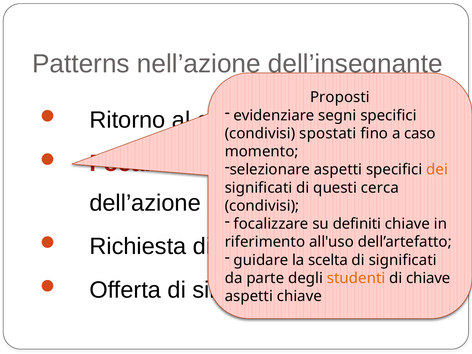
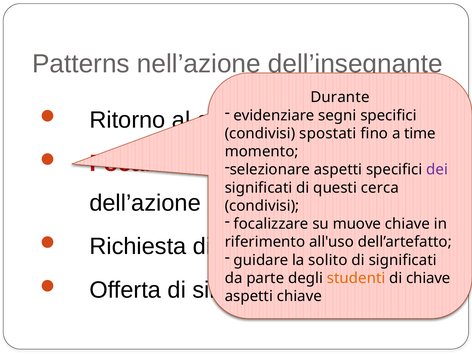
Proposti: Proposti -> Durante
caso: caso -> time
dei colour: orange -> purple
definiti: definiti -> muove
scelta: scelta -> solito
